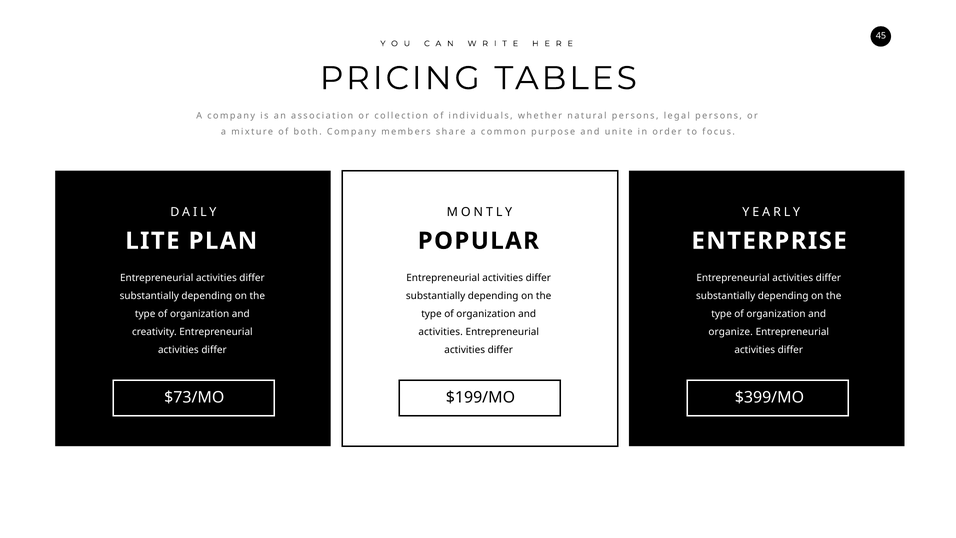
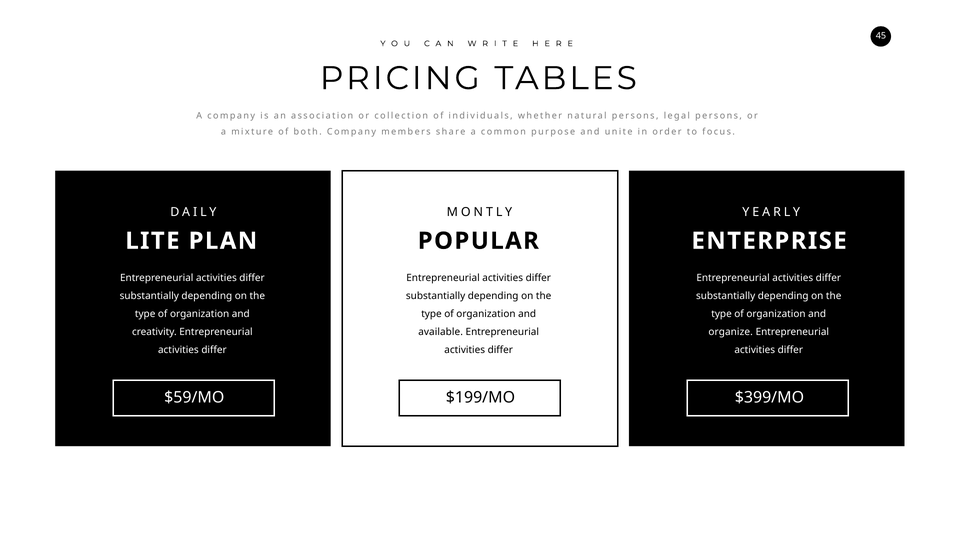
activities at (441, 332): activities -> available
$73/MO: $73/MO -> $59/MO
